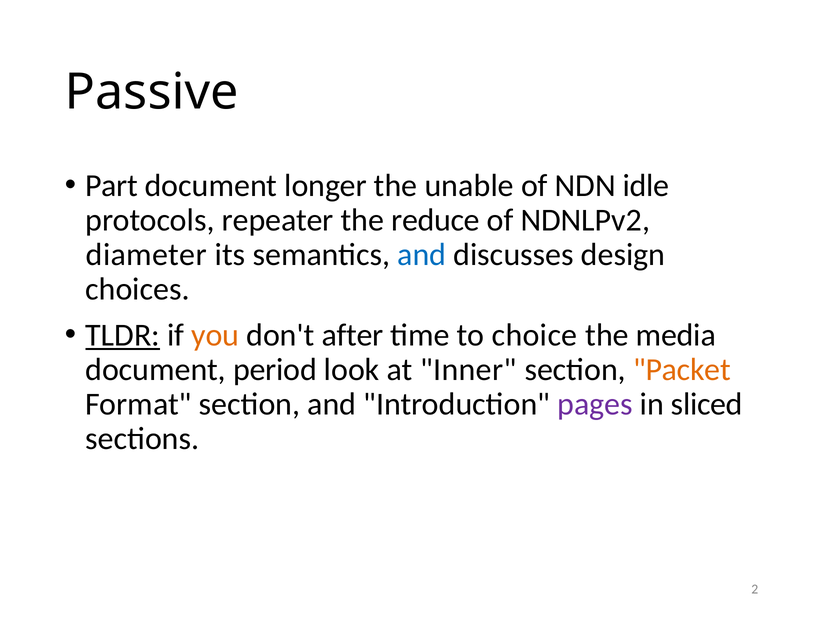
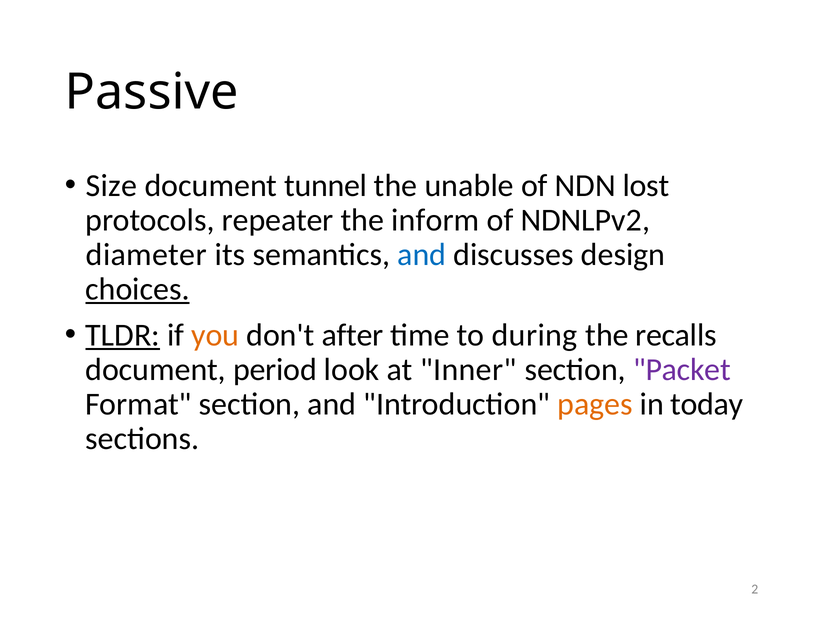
Part: Part -> Size
longer: longer -> tunnel
idle: idle -> lost
reduce: reduce -> inform
choices underline: none -> present
choice: choice -> during
media: media -> recalls
Packet colour: orange -> purple
pages colour: purple -> orange
sliced: sliced -> today
